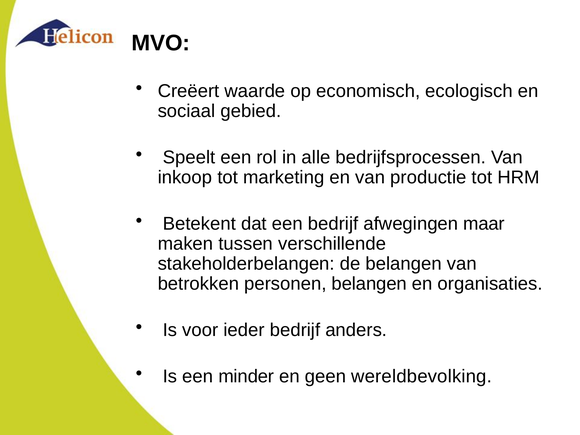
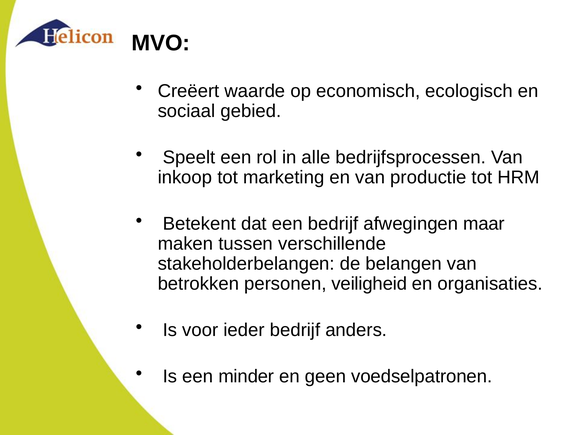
personen belangen: belangen -> veiligheid
wereldbevolking: wereldbevolking -> voedselpatronen
